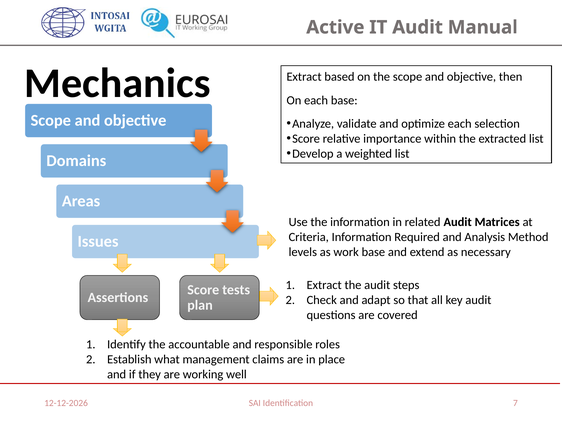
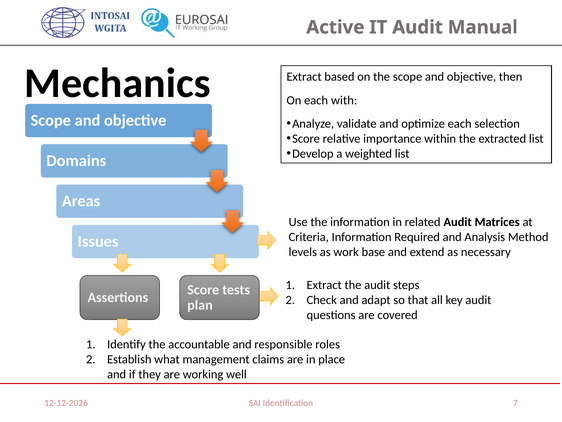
each base: base -> with
